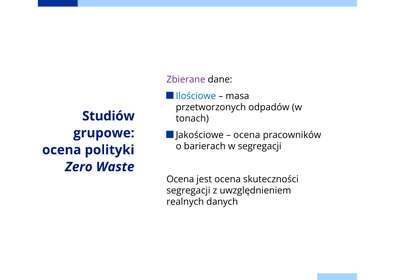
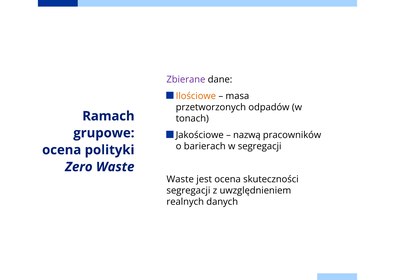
Ilościowe colour: blue -> orange
Studiów: Studiów -> Ramach
ocena at (247, 135): ocena -> nazwą
Ocena at (180, 179): Ocena -> Waste
